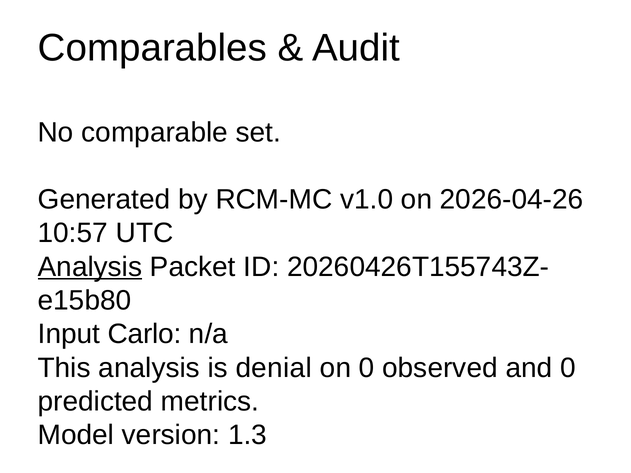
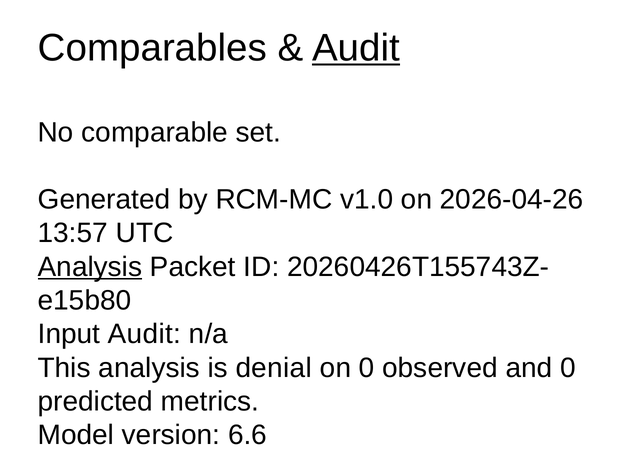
Audit at (356, 48) underline: none -> present
10:57: 10:57 -> 13:57
Input Carlo: Carlo -> Audit
1.3: 1.3 -> 6.6
